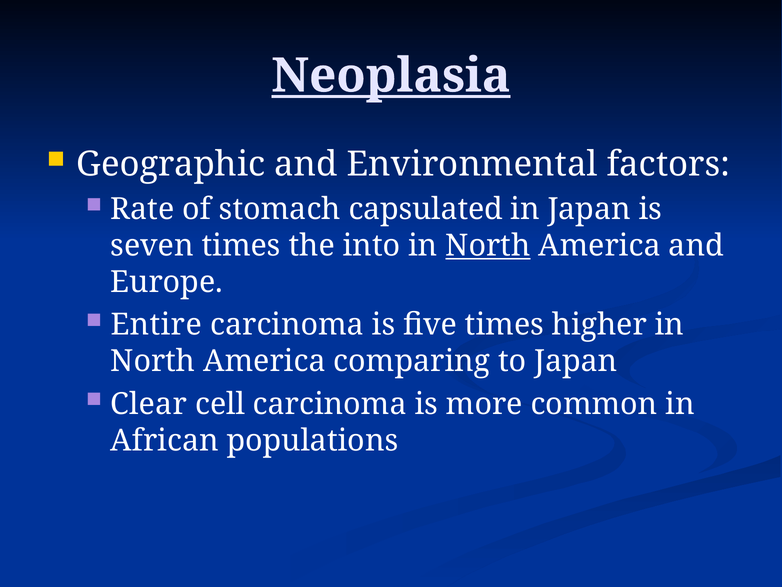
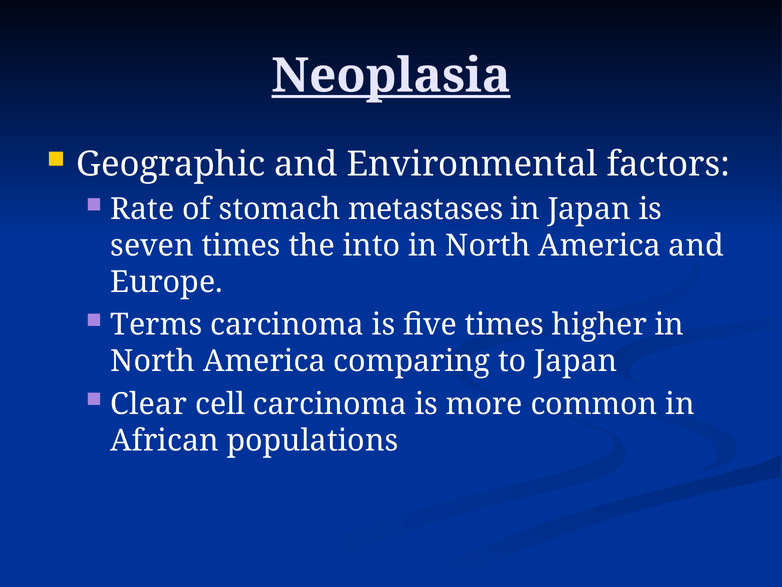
capsulated: capsulated -> metastases
North at (488, 245) underline: present -> none
Entire: Entire -> Terms
